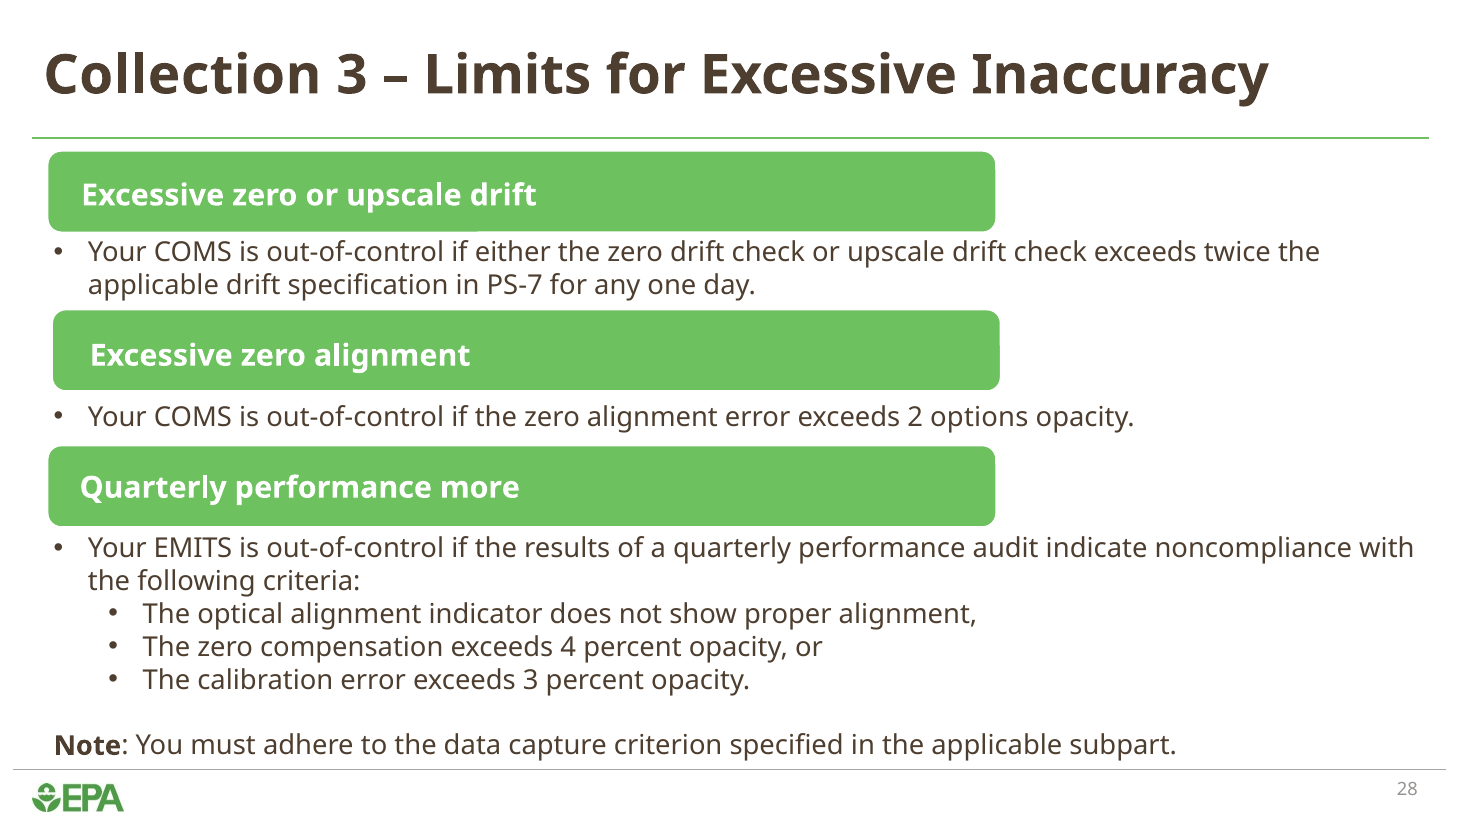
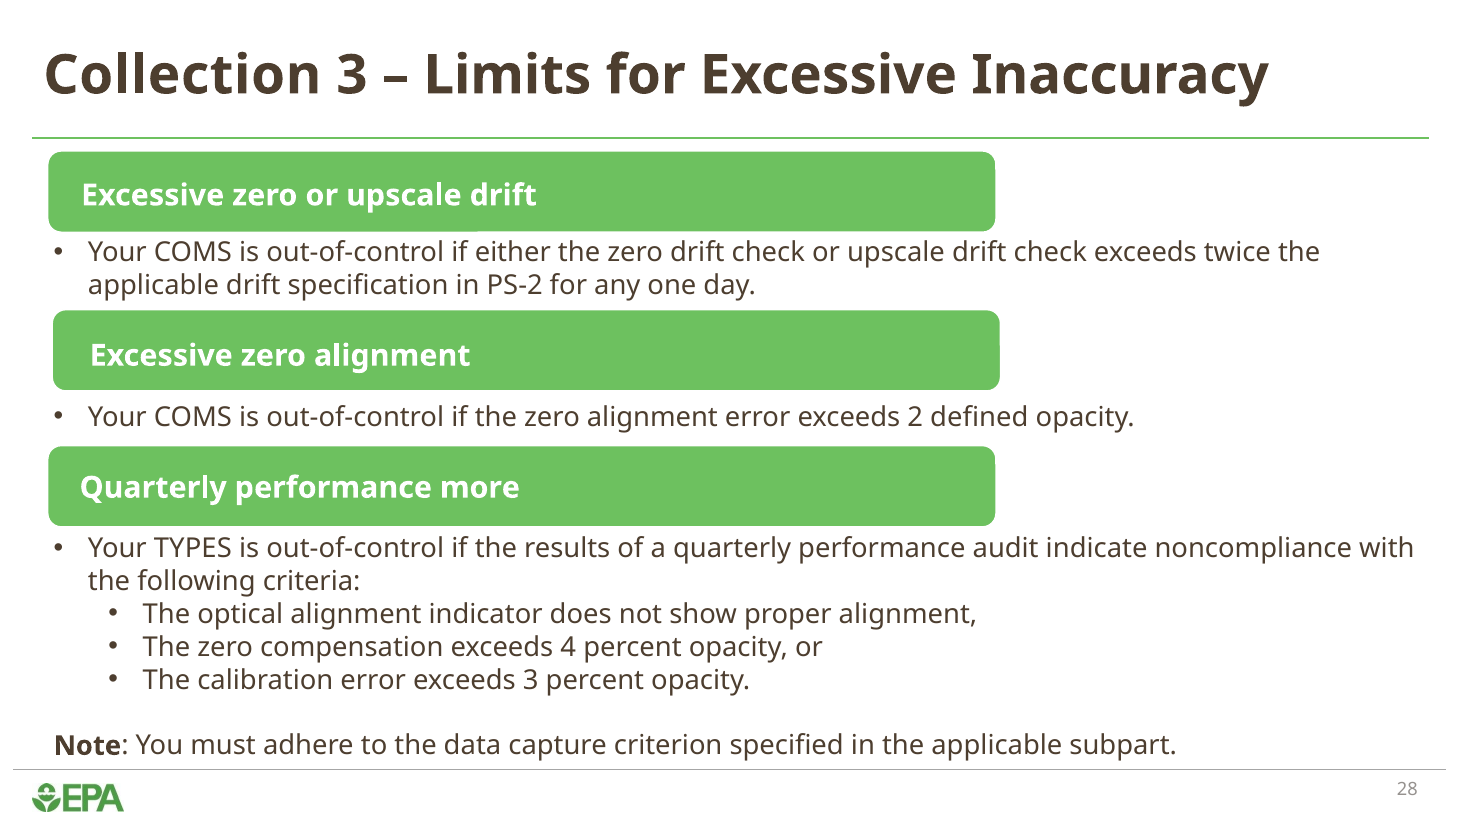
PS-7: PS-7 -> PS-2
options: options -> defined
EMITS: EMITS -> TYPES
